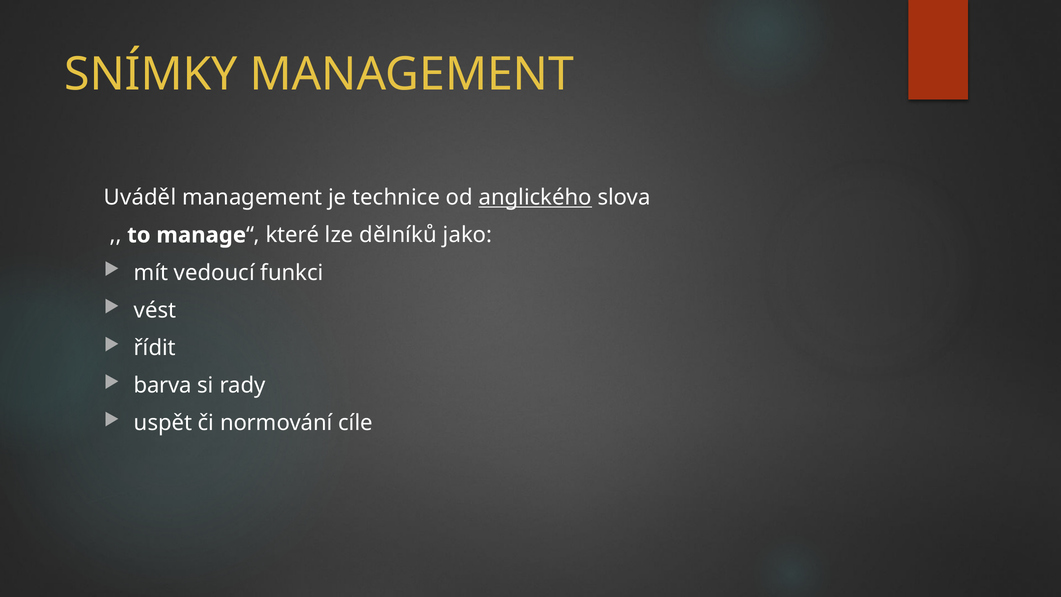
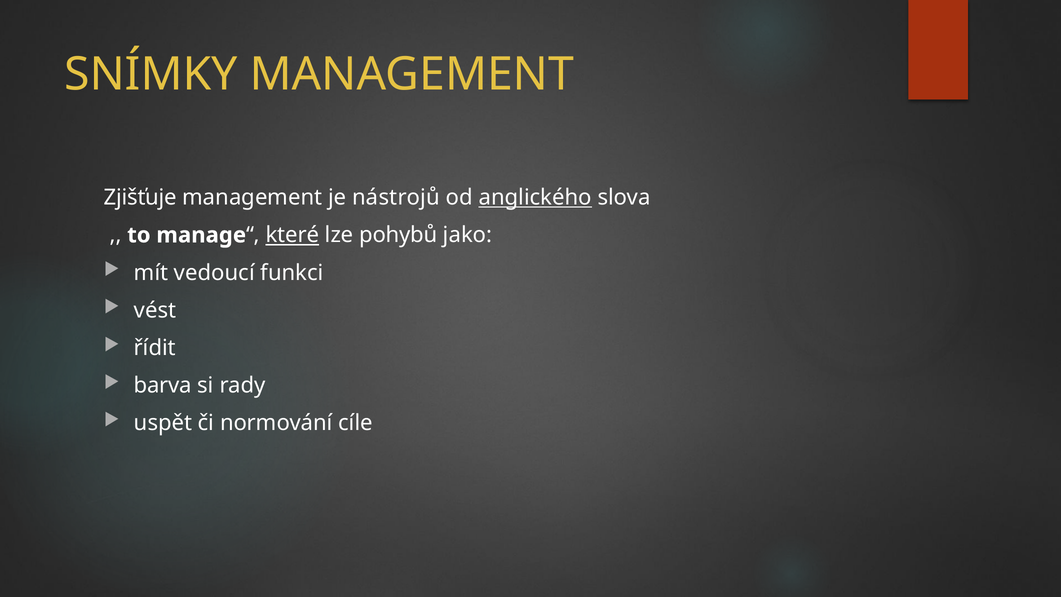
Uváděl: Uváděl -> Zjišťuje
technice: technice -> nástrojů
které underline: none -> present
dělníků: dělníků -> pohybů
